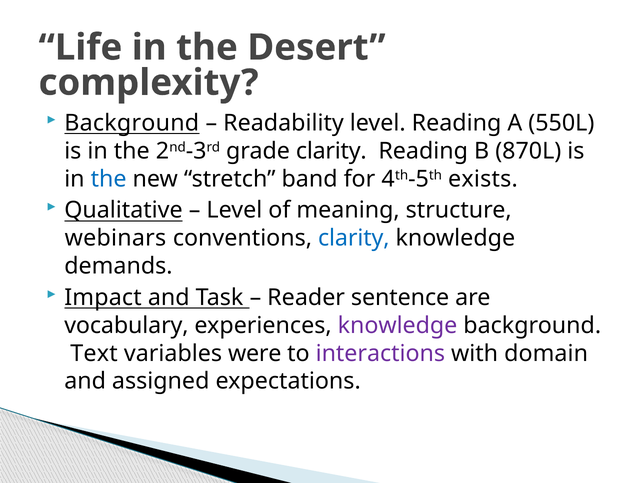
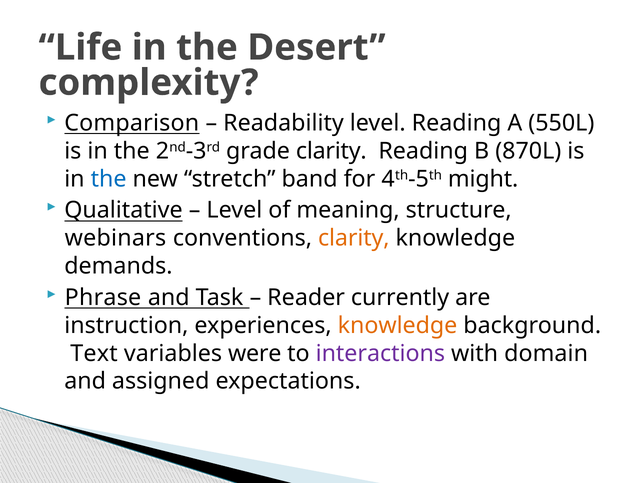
Background at (132, 123): Background -> Comparison
exists: exists -> might
clarity at (354, 238) colour: blue -> orange
Impact: Impact -> Phrase
sentence: sentence -> currently
vocabulary: vocabulary -> instruction
knowledge at (397, 325) colour: purple -> orange
